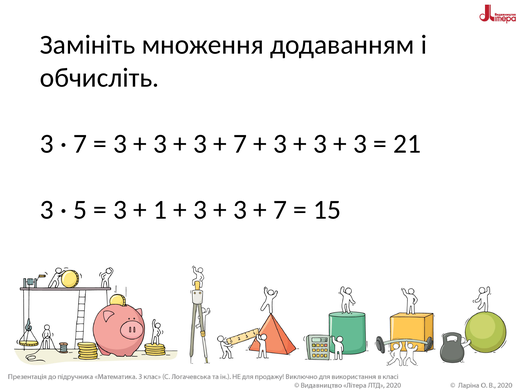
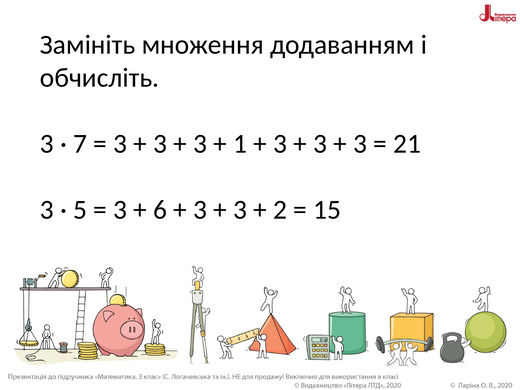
7 at (240, 144): 7 -> 1
1: 1 -> 6
7 at (280, 210): 7 -> 2
